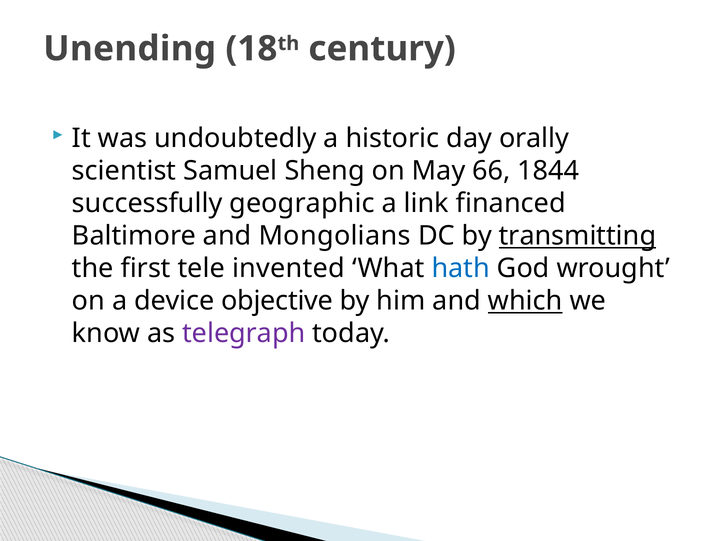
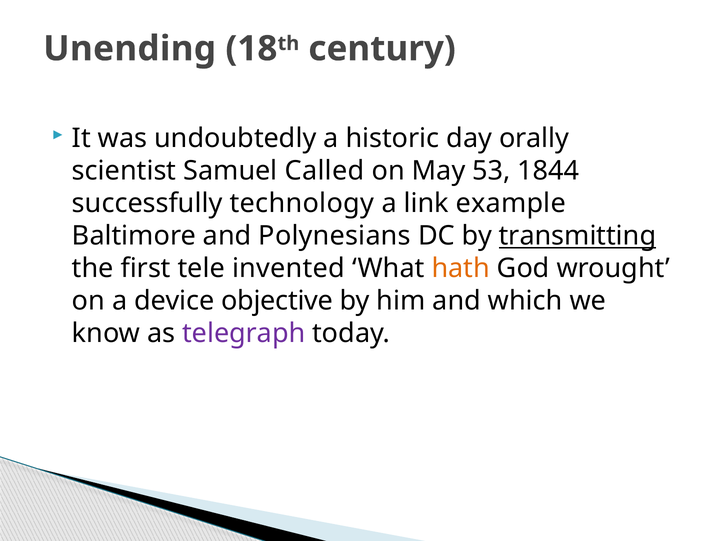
Sheng: Sheng -> Called
66: 66 -> 53
geographic: geographic -> technology
financed: financed -> example
Mongolians: Mongolians -> Polynesians
hath colour: blue -> orange
which underline: present -> none
